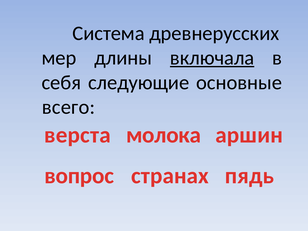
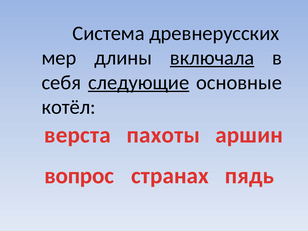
следующие underline: none -> present
всего: всего -> котёл
молока: молока -> пахоты
